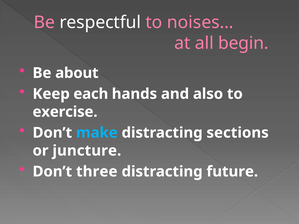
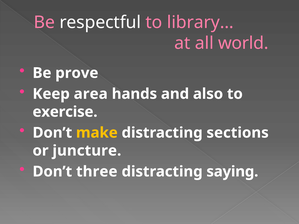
noises…: noises… -> library…
begin: begin -> world
about: about -> prove
each: each -> area
make colour: light blue -> yellow
future: future -> saying
